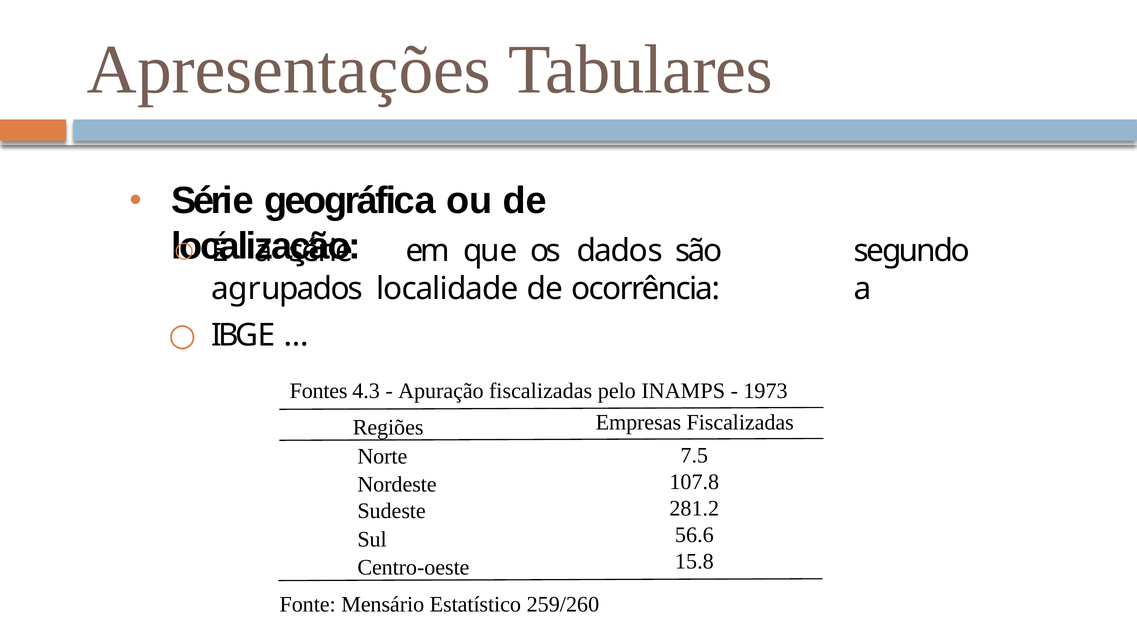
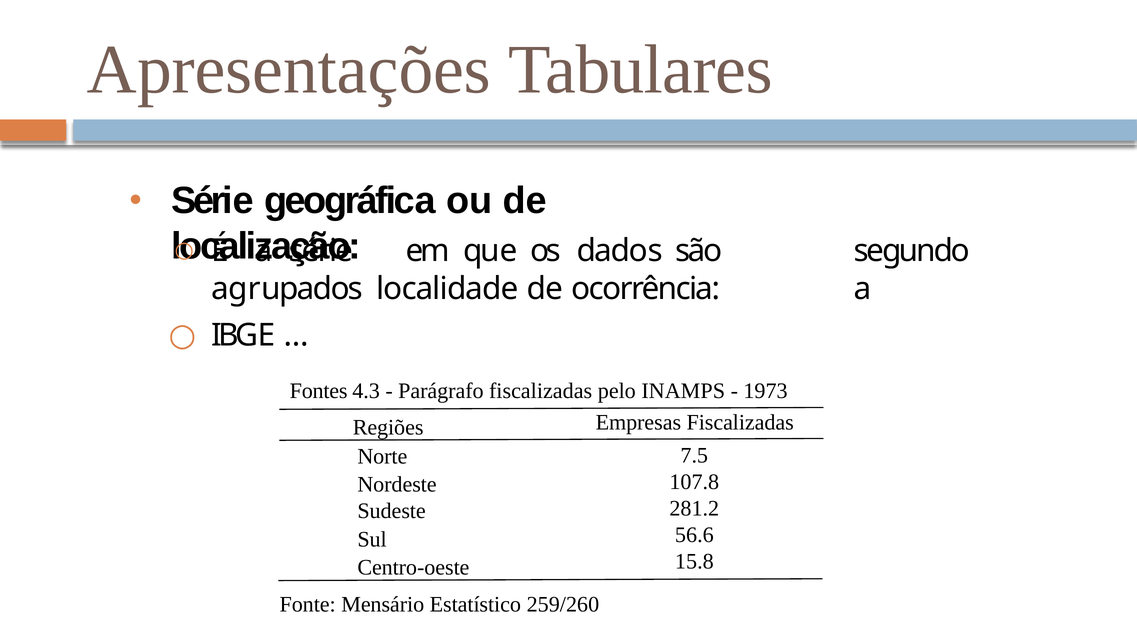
Apuração: Apuração -> Parágrafo
